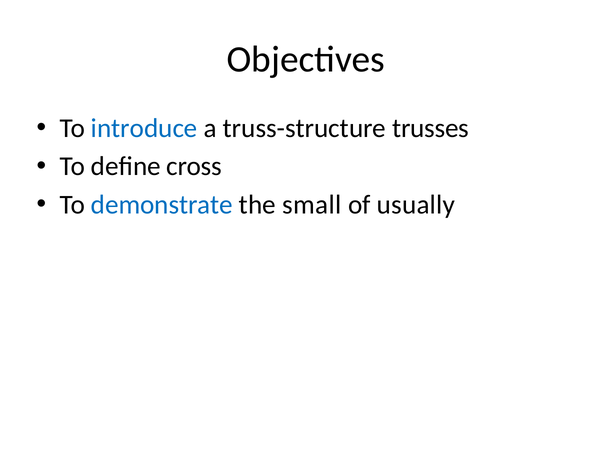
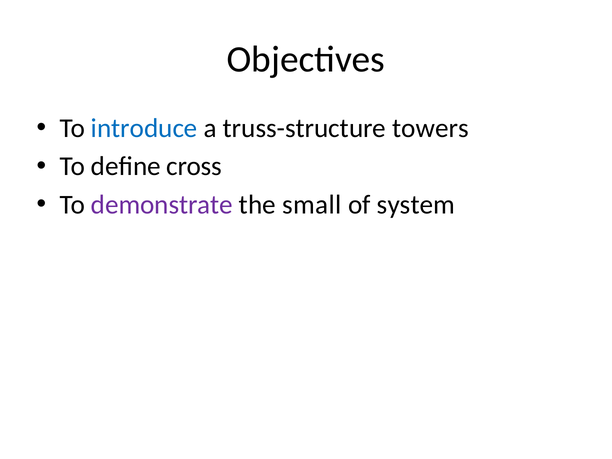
trusses: trusses -> towers
demonstrate colour: blue -> purple
usually: usually -> system
